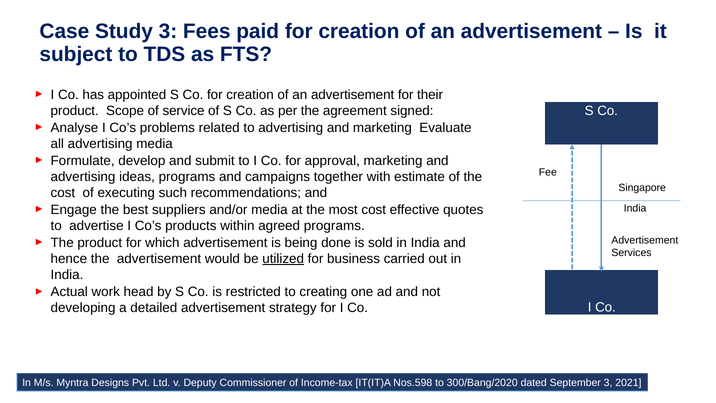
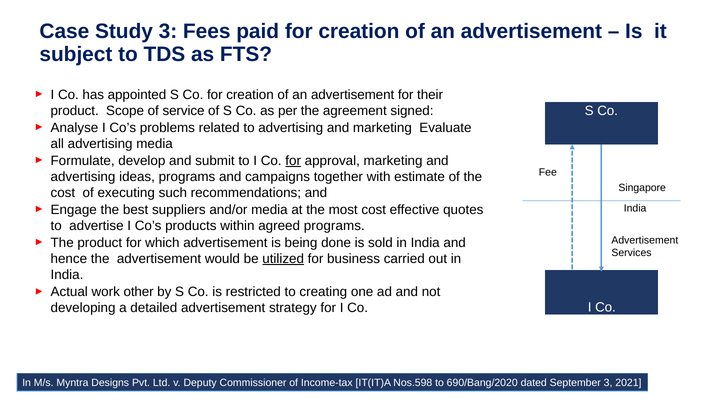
for at (293, 160) underline: none -> present
head: head -> other
300/Bang/2020: 300/Bang/2020 -> 690/Bang/2020
